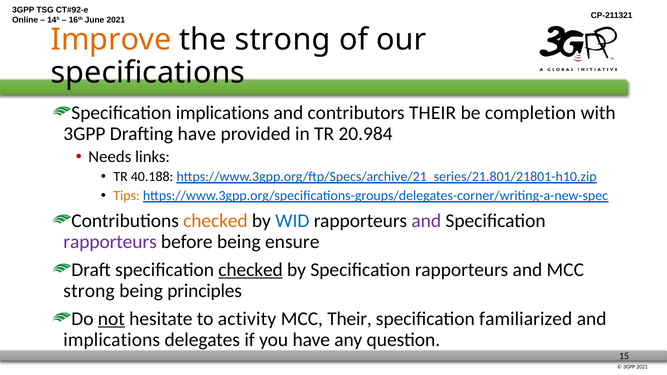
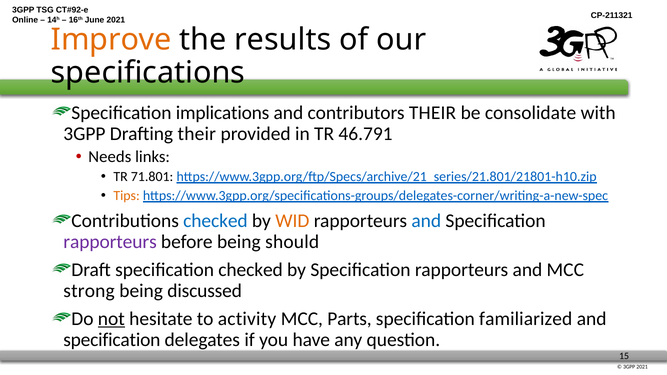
the strong: strong -> results
completion: completion -> consolidate
Drafting have: have -> their
20.984: 20.984 -> 46.791
40.188: 40.188 -> 71.801
checked at (215, 221) colour: orange -> blue
WID colour: blue -> orange
and at (426, 221) colour: purple -> blue
ensure: ensure -> should
checked at (251, 270) underline: present -> none
principles: principles -> discussed
MCC Their: Their -> Parts
implications at (112, 340): implications -> specification
